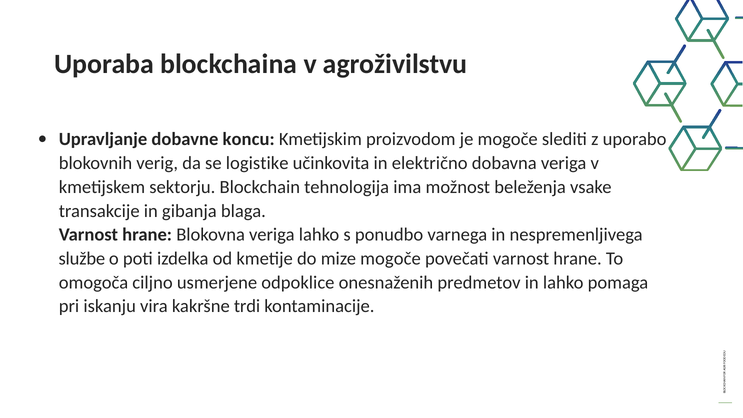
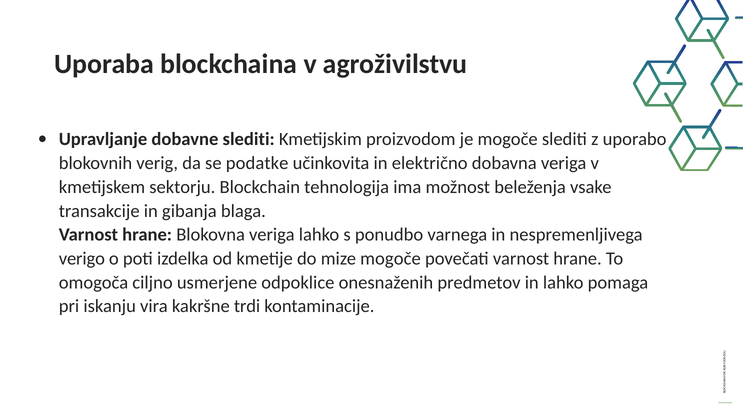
dobavne koncu: koncu -> slediti
logistike: logistike -> podatke
službe: službe -> verigo
